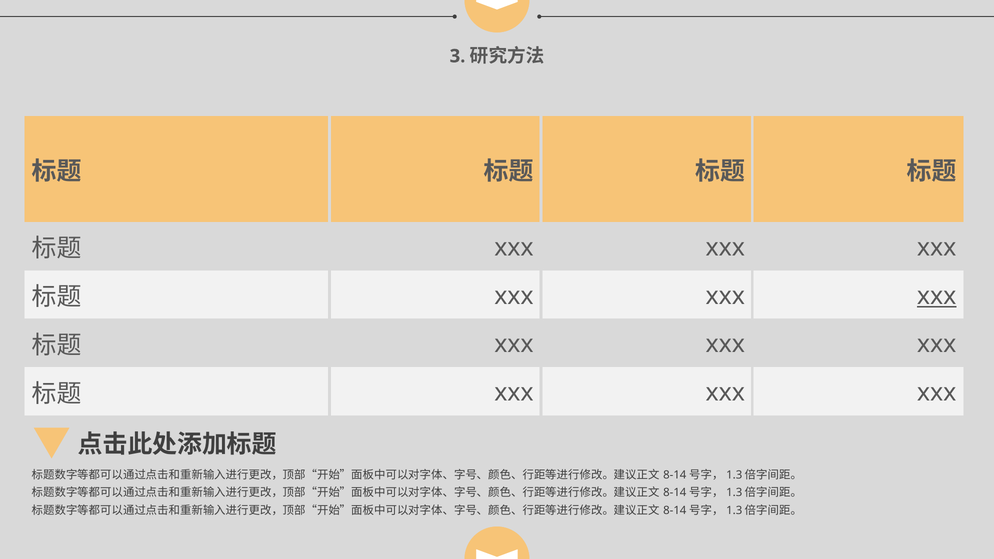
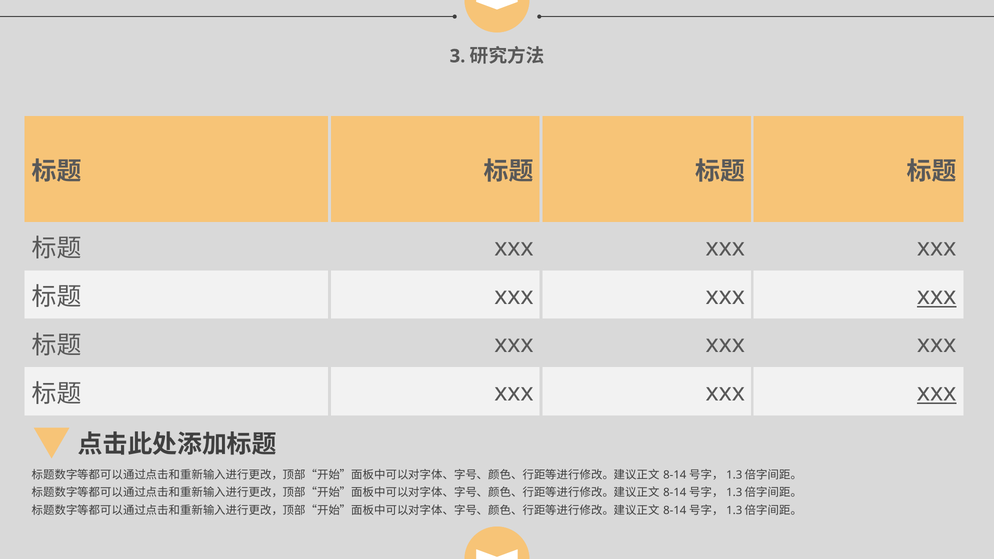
xxx at (937, 393) underline: none -> present
